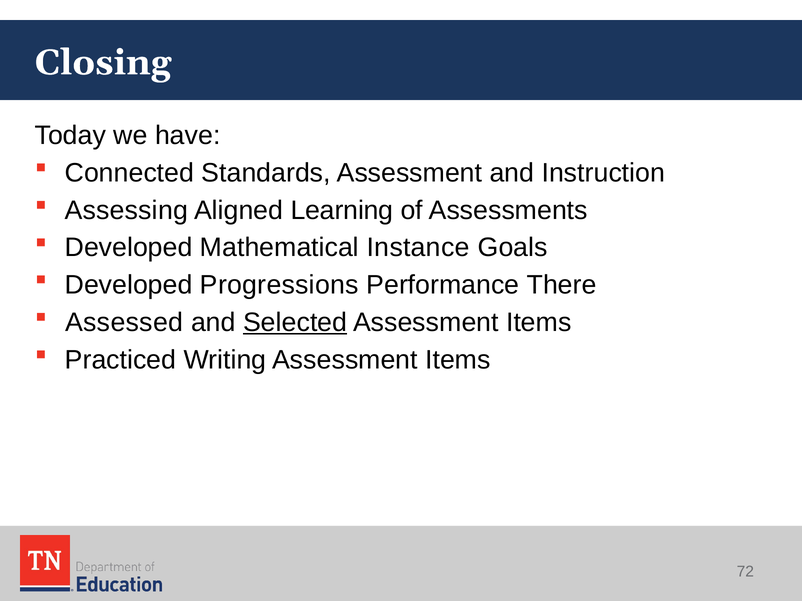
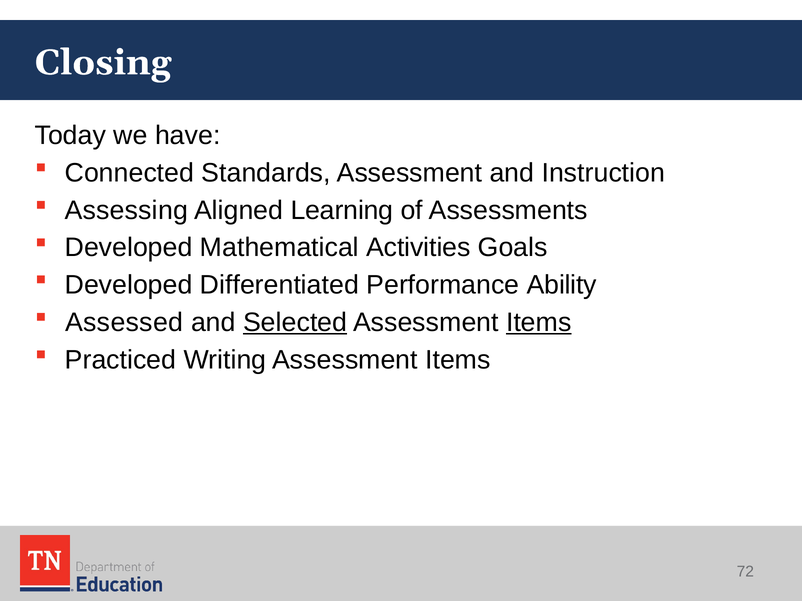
Instance: Instance -> Activities
Progressions: Progressions -> Differentiated
There: There -> Ability
Items at (539, 323) underline: none -> present
